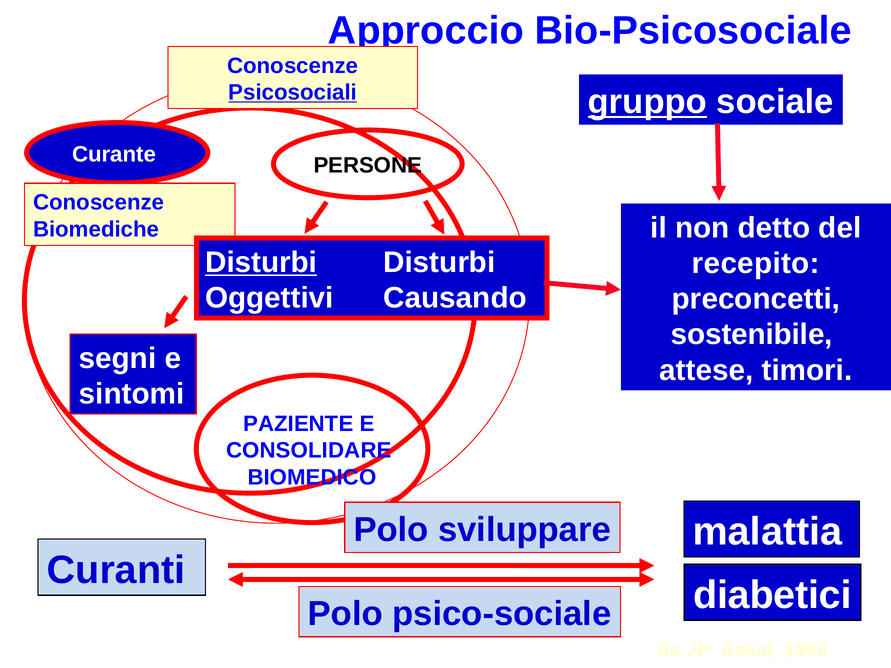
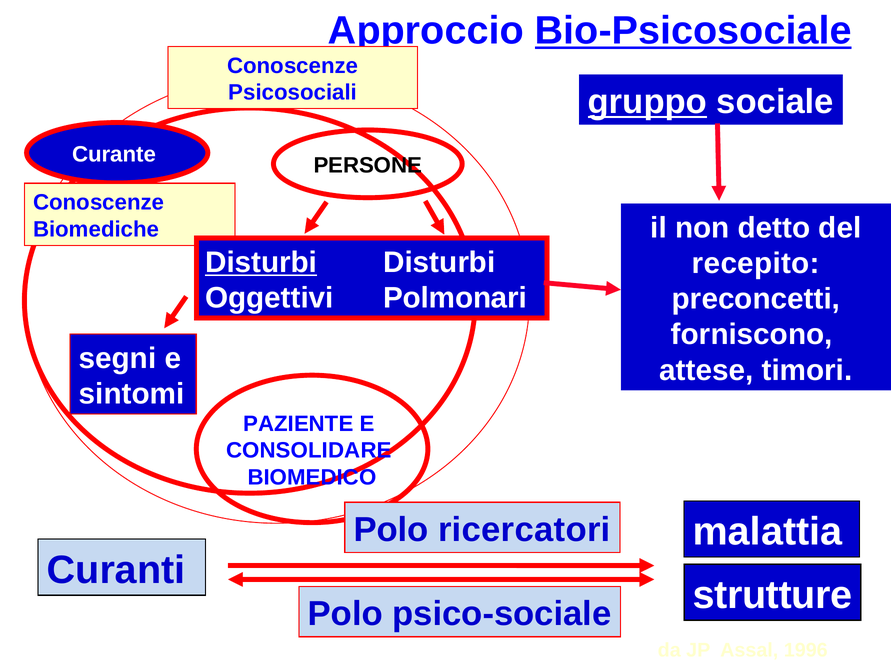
Bio-Psicosociale underline: none -> present
Psicosociali underline: present -> none
Causando: Causando -> Polmonari
sostenibile: sostenibile -> forniscono
sviluppare: sviluppare -> ricercatori
diabetici: diabetici -> strutture
